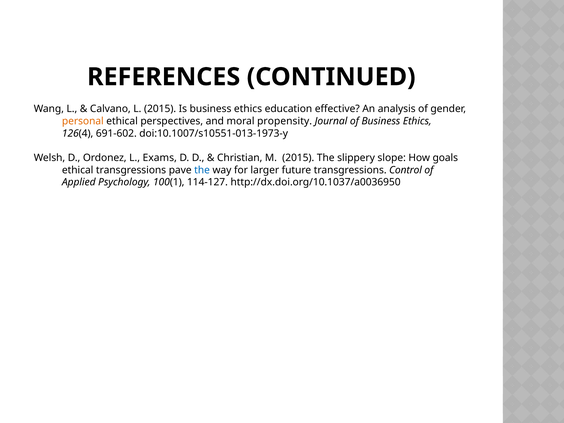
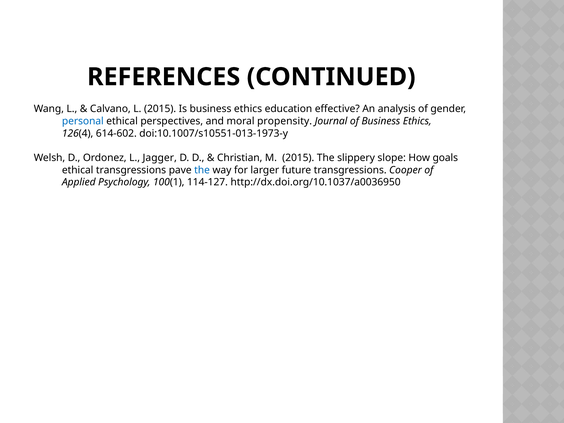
personal colour: orange -> blue
691-602: 691-602 -> 614-602
Exams: Exams -> Jagger
Control: Control -> Cooper
